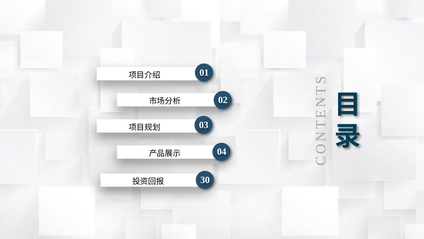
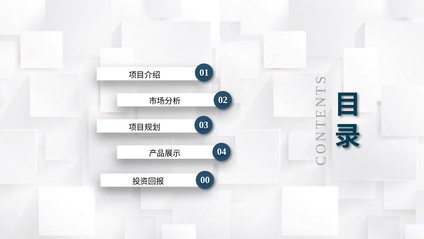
30: 30 -> 00
